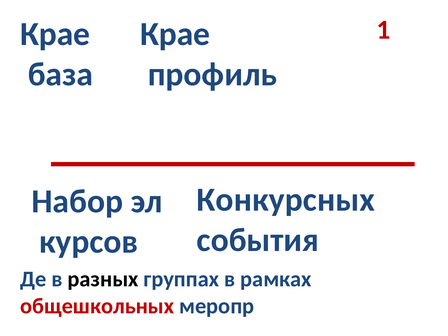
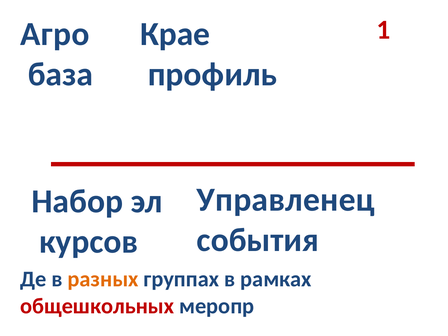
Крае at (55, 34): Крае -> Агро
Конкурсных: Конкурсных -> Управленец
разных colour: black -> orange
